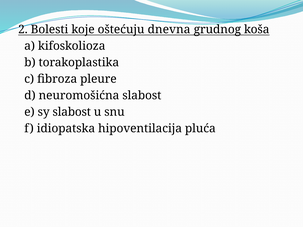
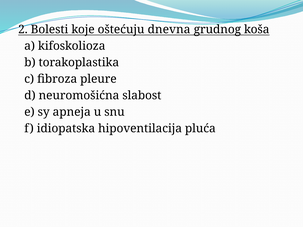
sy slabost: slabost -> apneja
